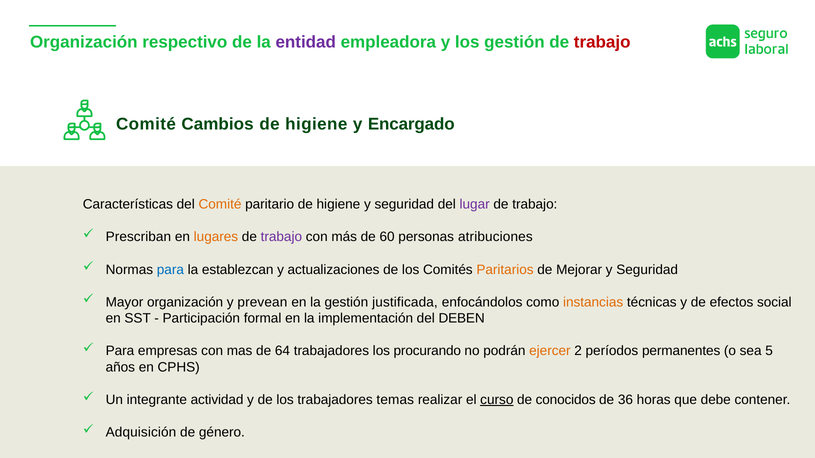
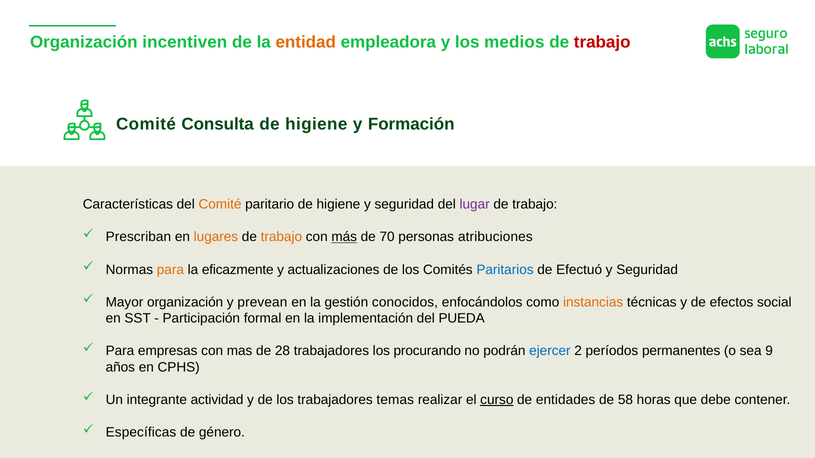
respectivo: respectivo -> incentiven
entidad colour: purple -> orange
los gestión: gestión -> medios
Cambios: Cambios -> Consulta
Encargado: Encargado -> Formación
trabajo at (281, 237) colour: purple -> orange
más underline: none -> present
60: 60 -> 70
para at (170, 270) colour: blue -> orange
establezcan: establezcan -> eficazmente
Paritarios colour: orange -> blue
Mejorar: Mejorar -> Efectuó
justificada: justificada -> conocidos
DEBEN: DEBEN -> PUEDA
de 64: 64 -> 28
ejercer colour: orange -> blue
5: 5 -> 9
conocidos: conocidos -> entidades
36: 36 -> 58
Adquisición: Adquisición -> Específicas
